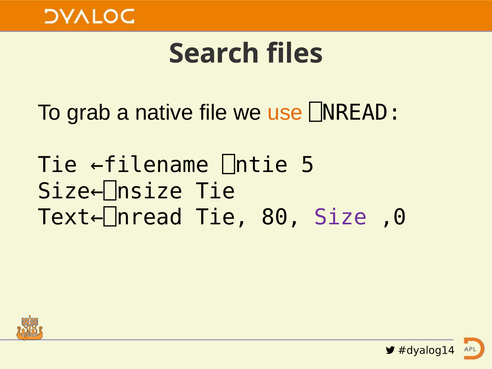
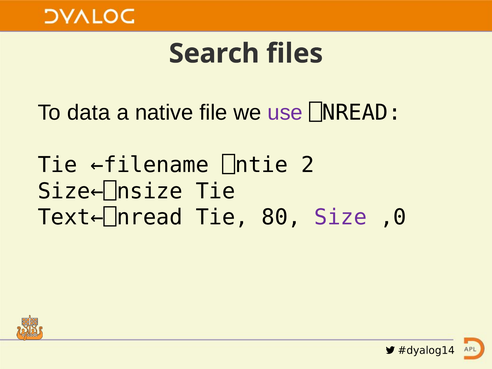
grab: grab -> data
use colour: orange -> purple
5: 5 -> 2
